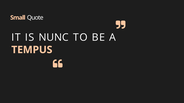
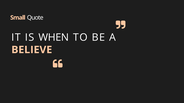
NUNC: NUNC -> WHEN
TEMPUS: TEMPUS -> BELIEVE
